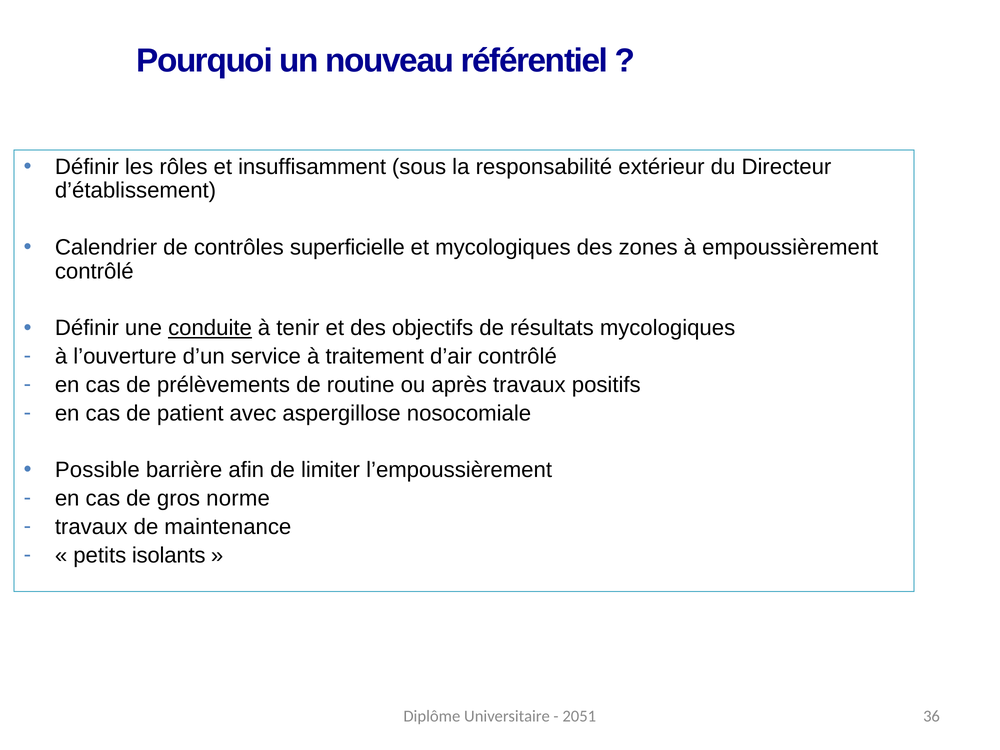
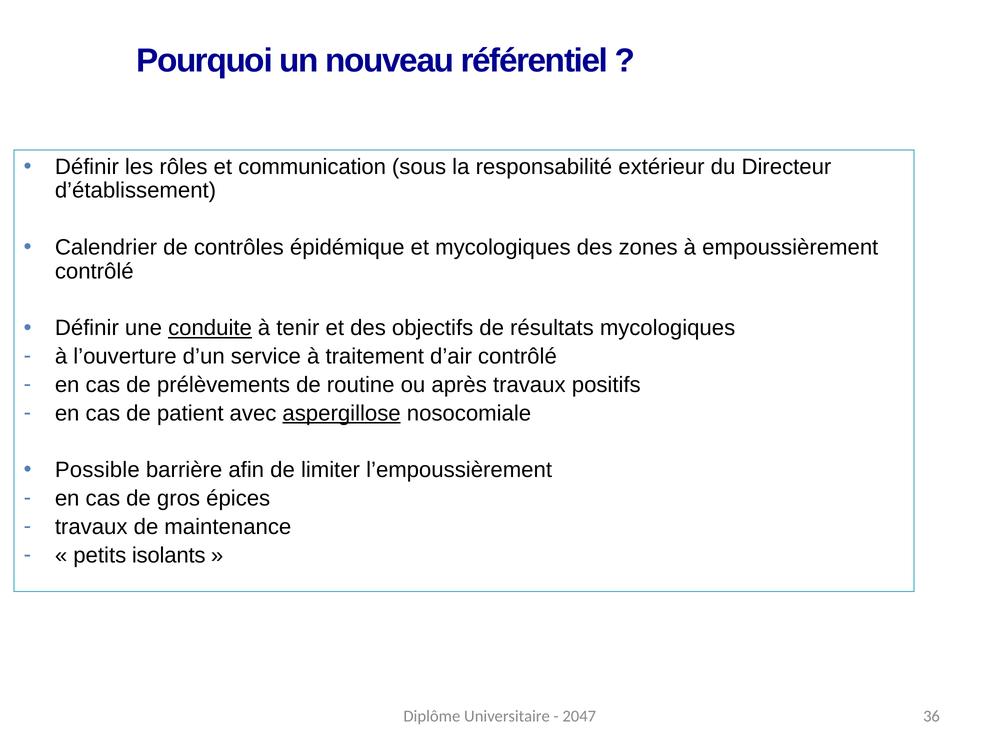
insuffisamment: insuffisamment -> communication
superficielle: superficielle -> épidémique
aspergillose underline: none -> present
norme: norme -> épices
2051: 2051 -> 2047
